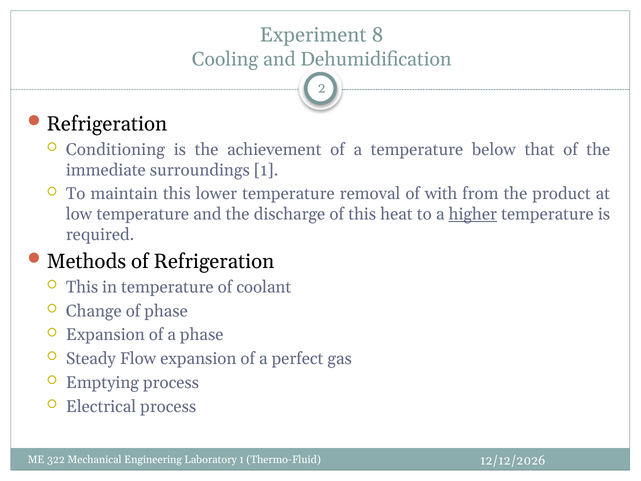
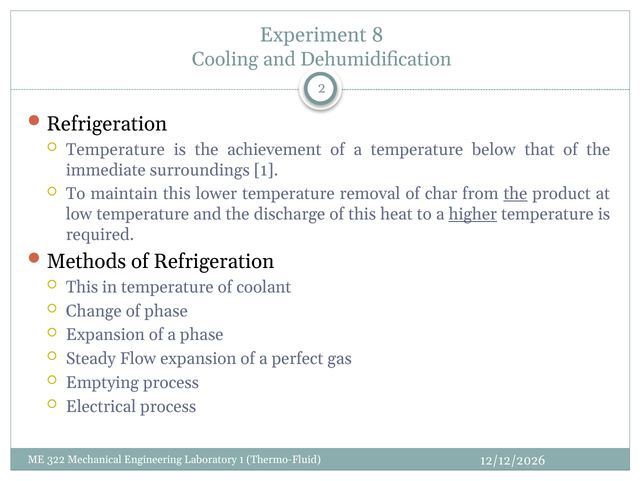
Conditioning at (115, 150): Conditioning -> Temperature
with: with -> char
the at (515, 194) underline: none -> present
